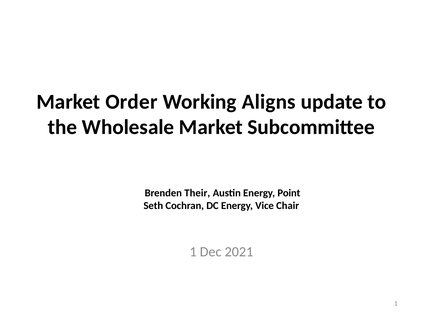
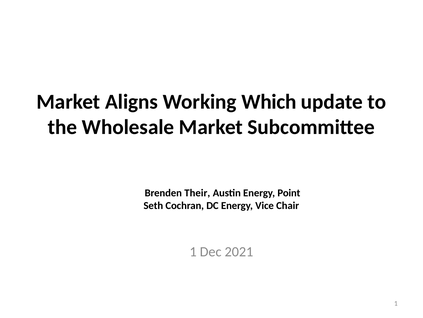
Order: Order -> Aligns
Aligns: Aligns -> Which
